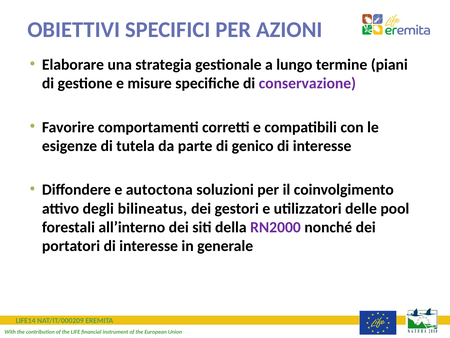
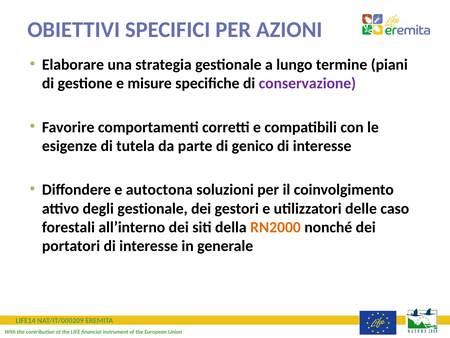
degli bilineatus: bilineatus -> gestionale
pool: pool -> caso
RN2000 colour: purple -> orange
